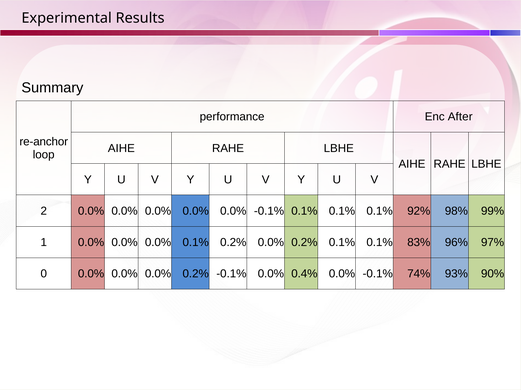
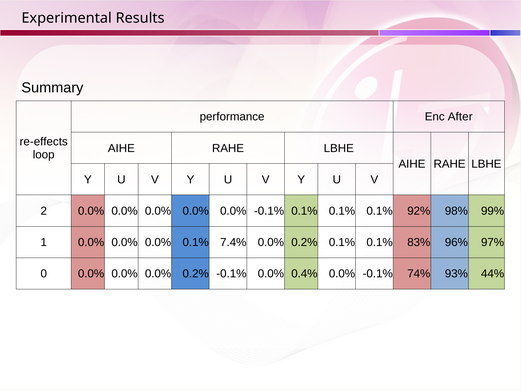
re-anchor: re-anchor -> re-effects
0.1% 0.2%: 0.2% -> 7.4%
90%: 90% -> 44%
